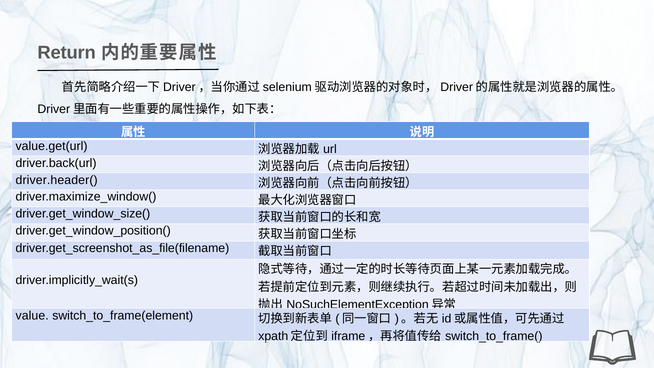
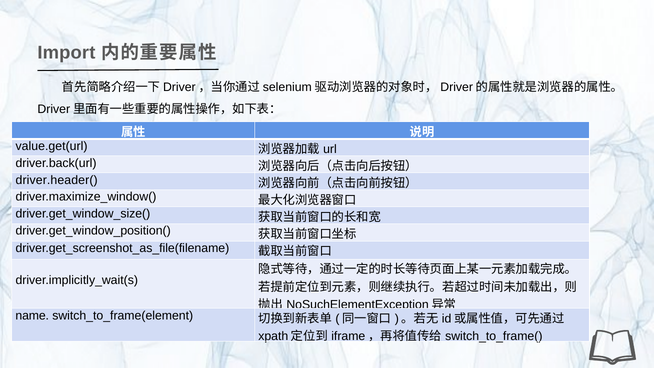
Return: Return -> Import
value: value -> name
